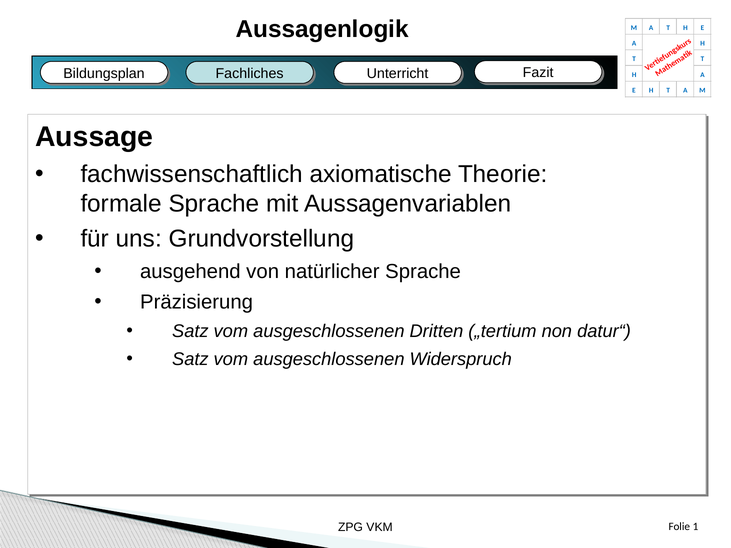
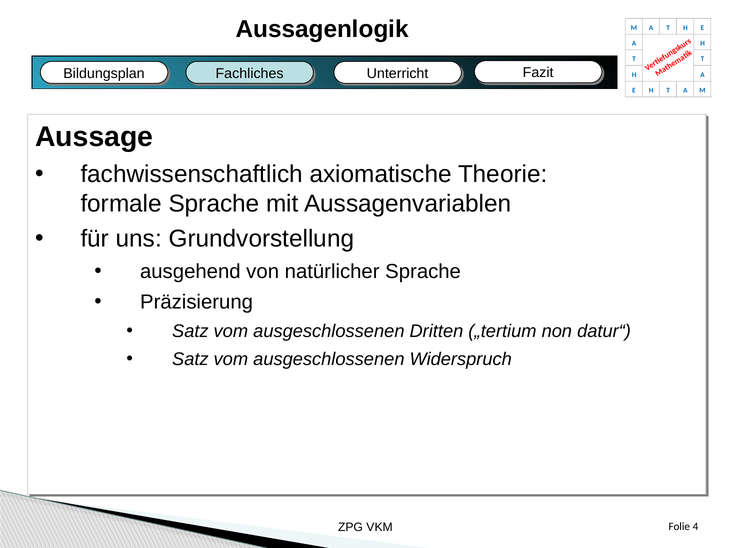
1: 1 -> 4
